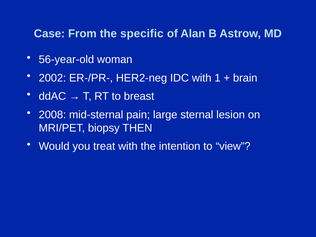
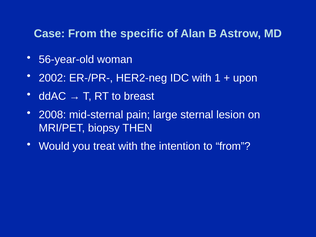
brain: brain -> upon
to view: view -> from
